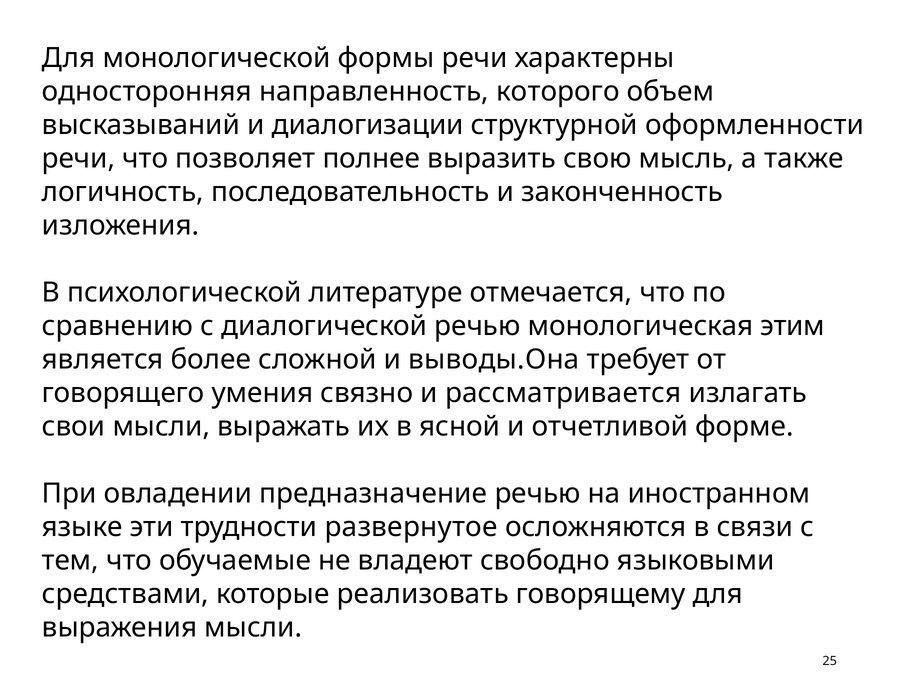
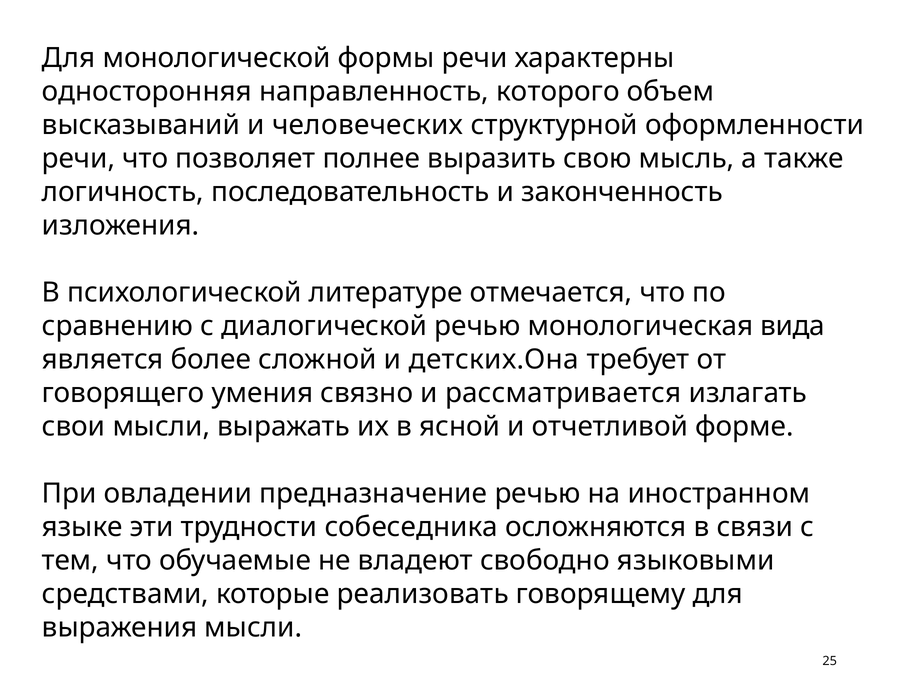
диалогизации: диалогизации -> человеческих
этим: этим -> вида
выводы.Она: выводы.Она -> детских.Она
развернутое: развернутое -> собеседника
